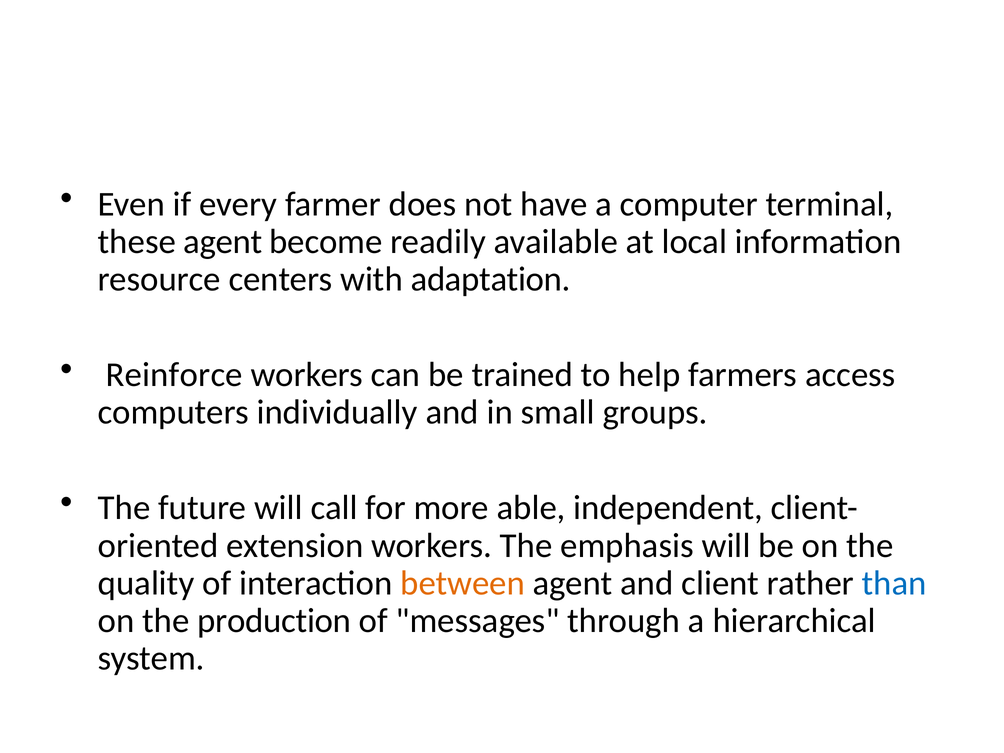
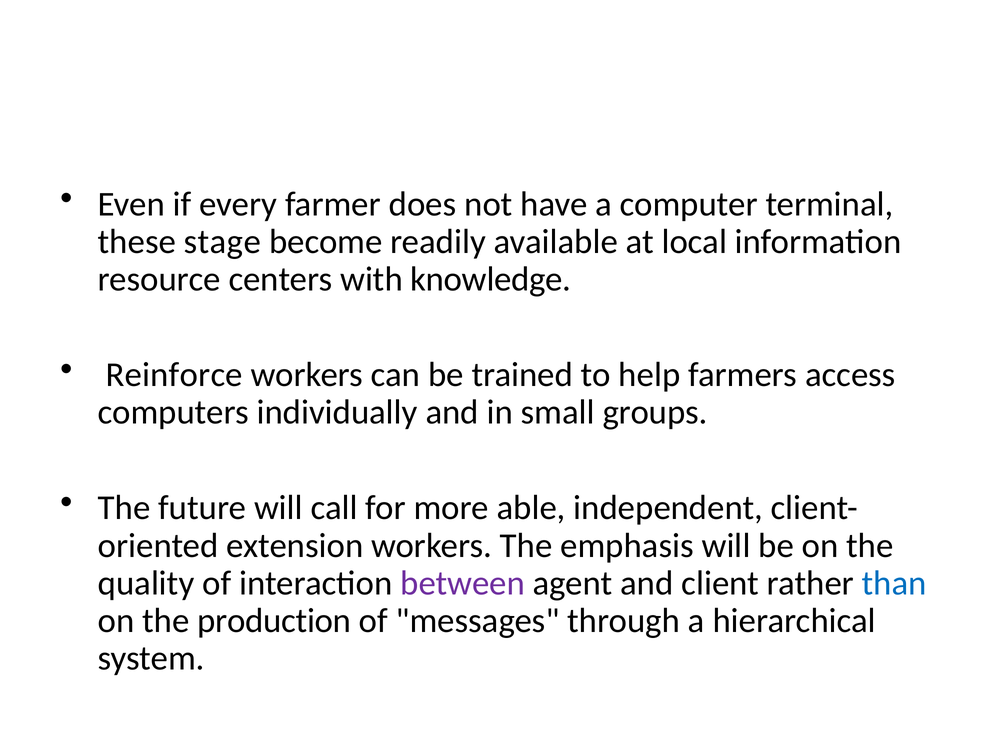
these agent: agent -> stage
adaptation: adaptation -> knowledge
between colour: orange -> purple
